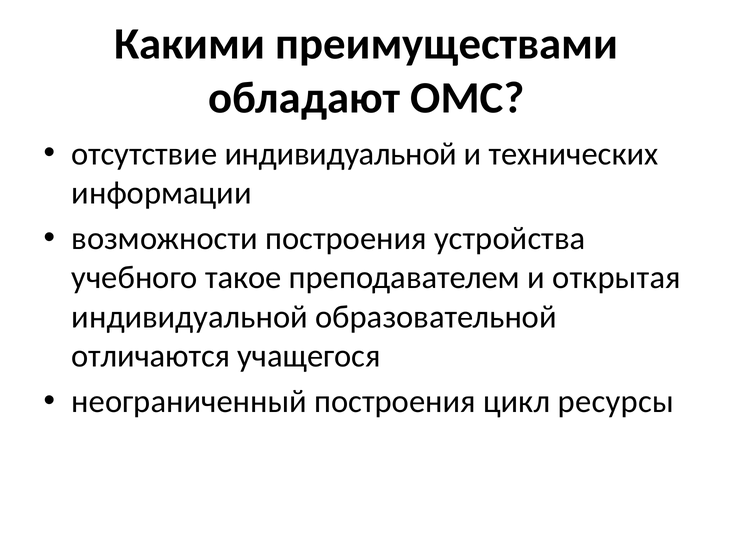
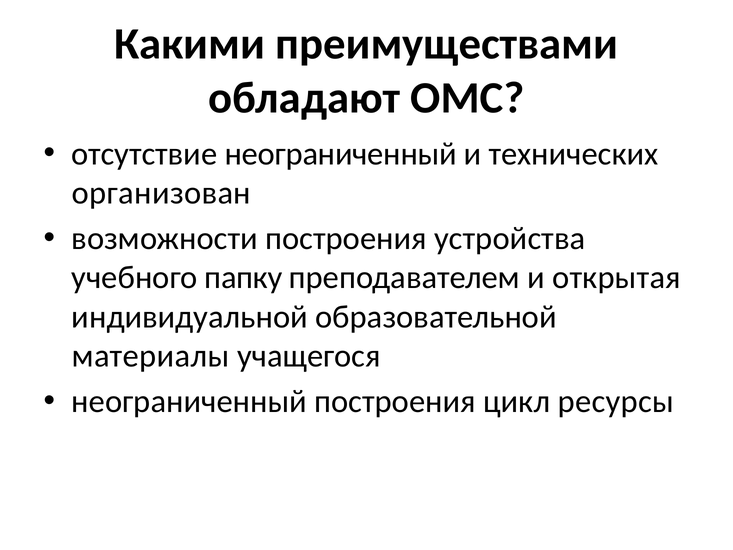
отсутствие индивидуальной: индивидуальной -> неограниченный
информации: информации -> организован
такое: такое -> папку
отличаются: отличаются -> материалы
